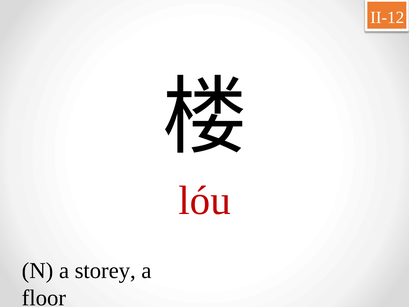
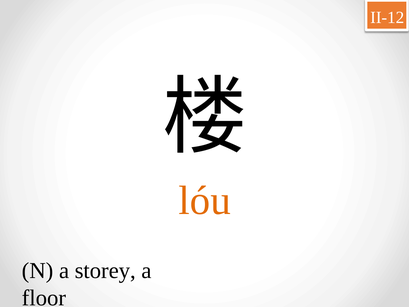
lóu colour: red -> orange
